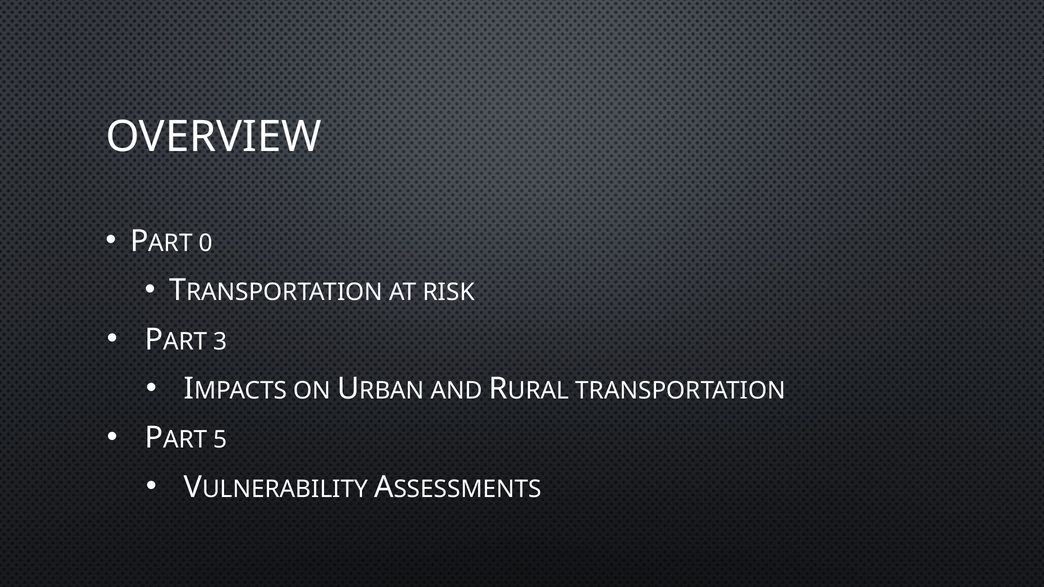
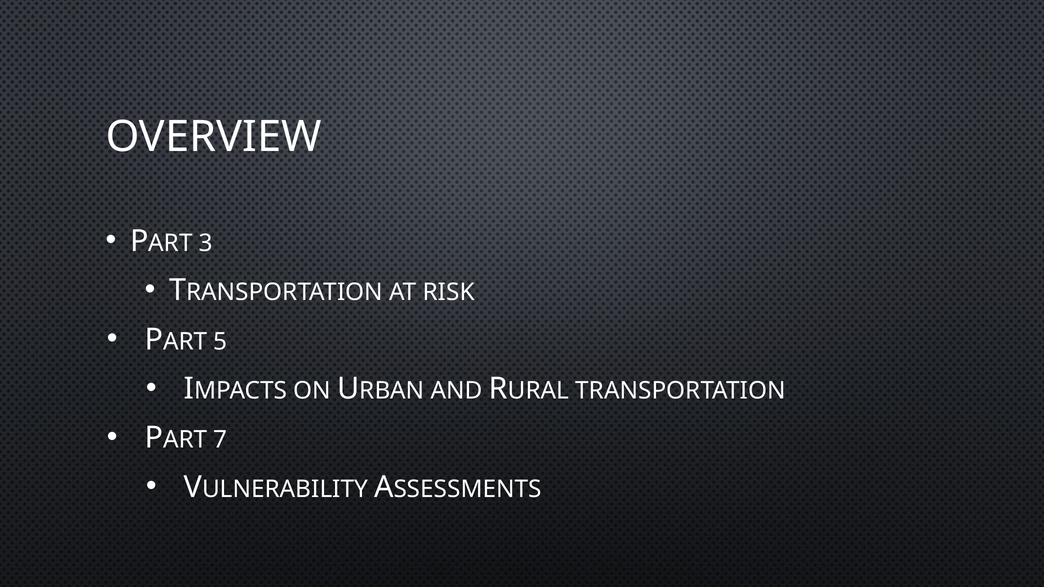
0: 0 -> 3
3: 3 -> 5
5: 5 -> 7
